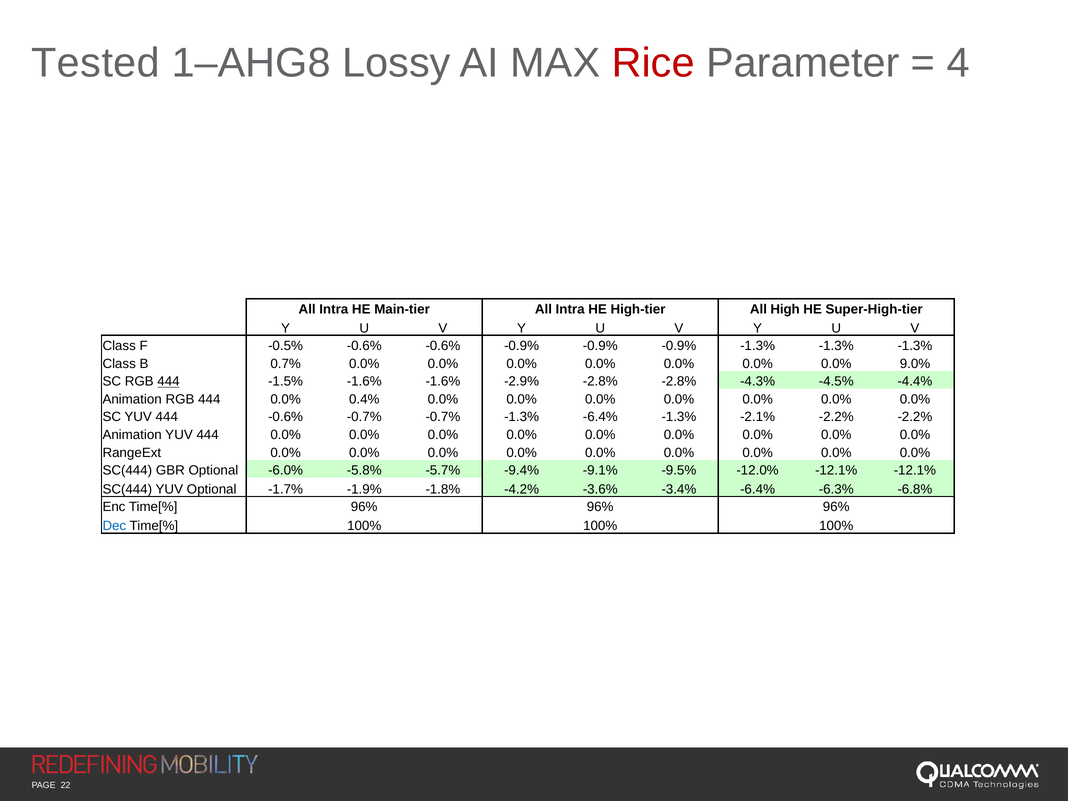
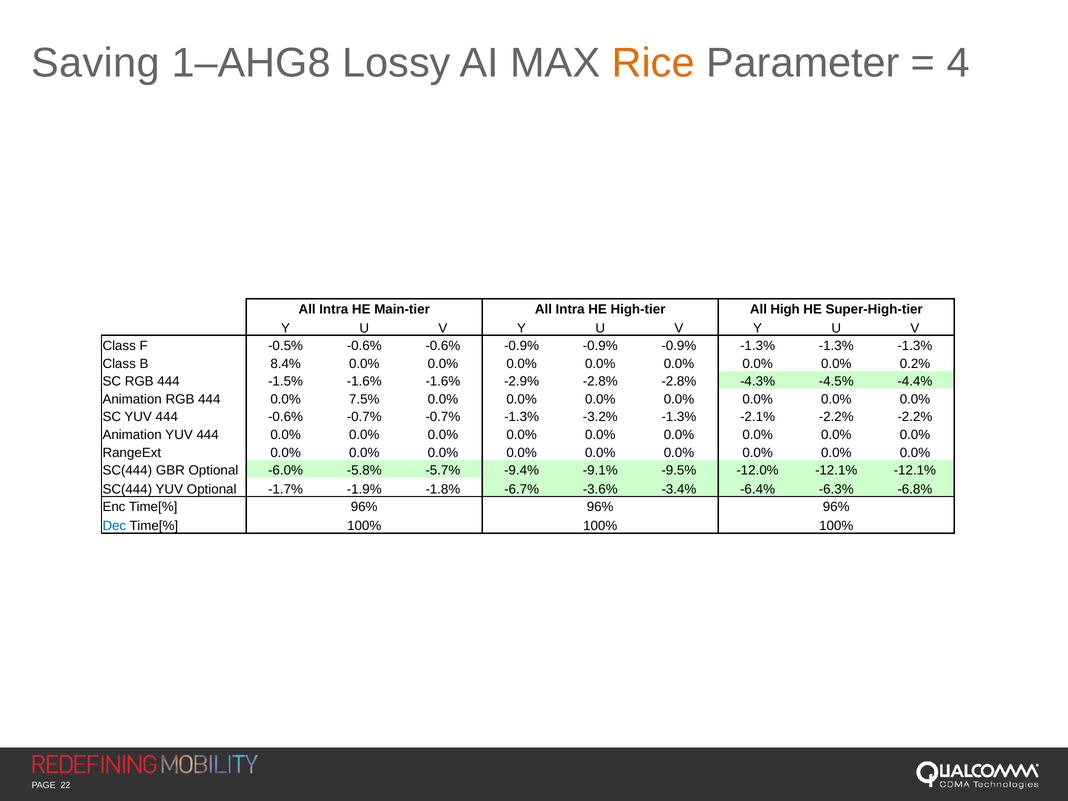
Tested: Tested -> Saving
Rice colour: red -> orange
0.7%: 0.7% -> 8.4%
9.0%: 9.0% -> 0.2%
444 at (168, 381) underline: present -> none
0.4%: 0.4% -> 7.5%
-1.3% -6.4%: -6.4% -> -3.2%
-4.2%: -4.2% -> -6.7%
